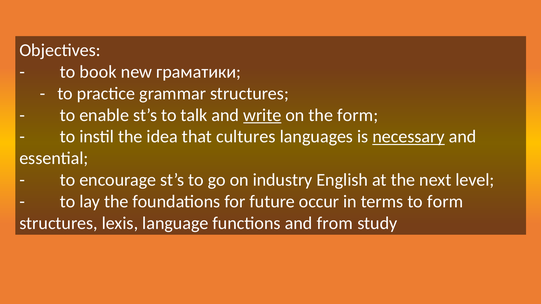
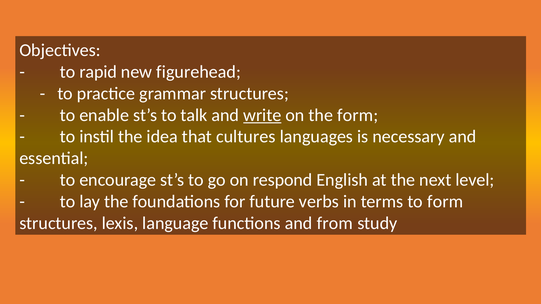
book: book -> rapid
граматики: граматики -> figurehead
necessary underline: present -> none
industry: industry -> respond
occur: occur -> verbs
